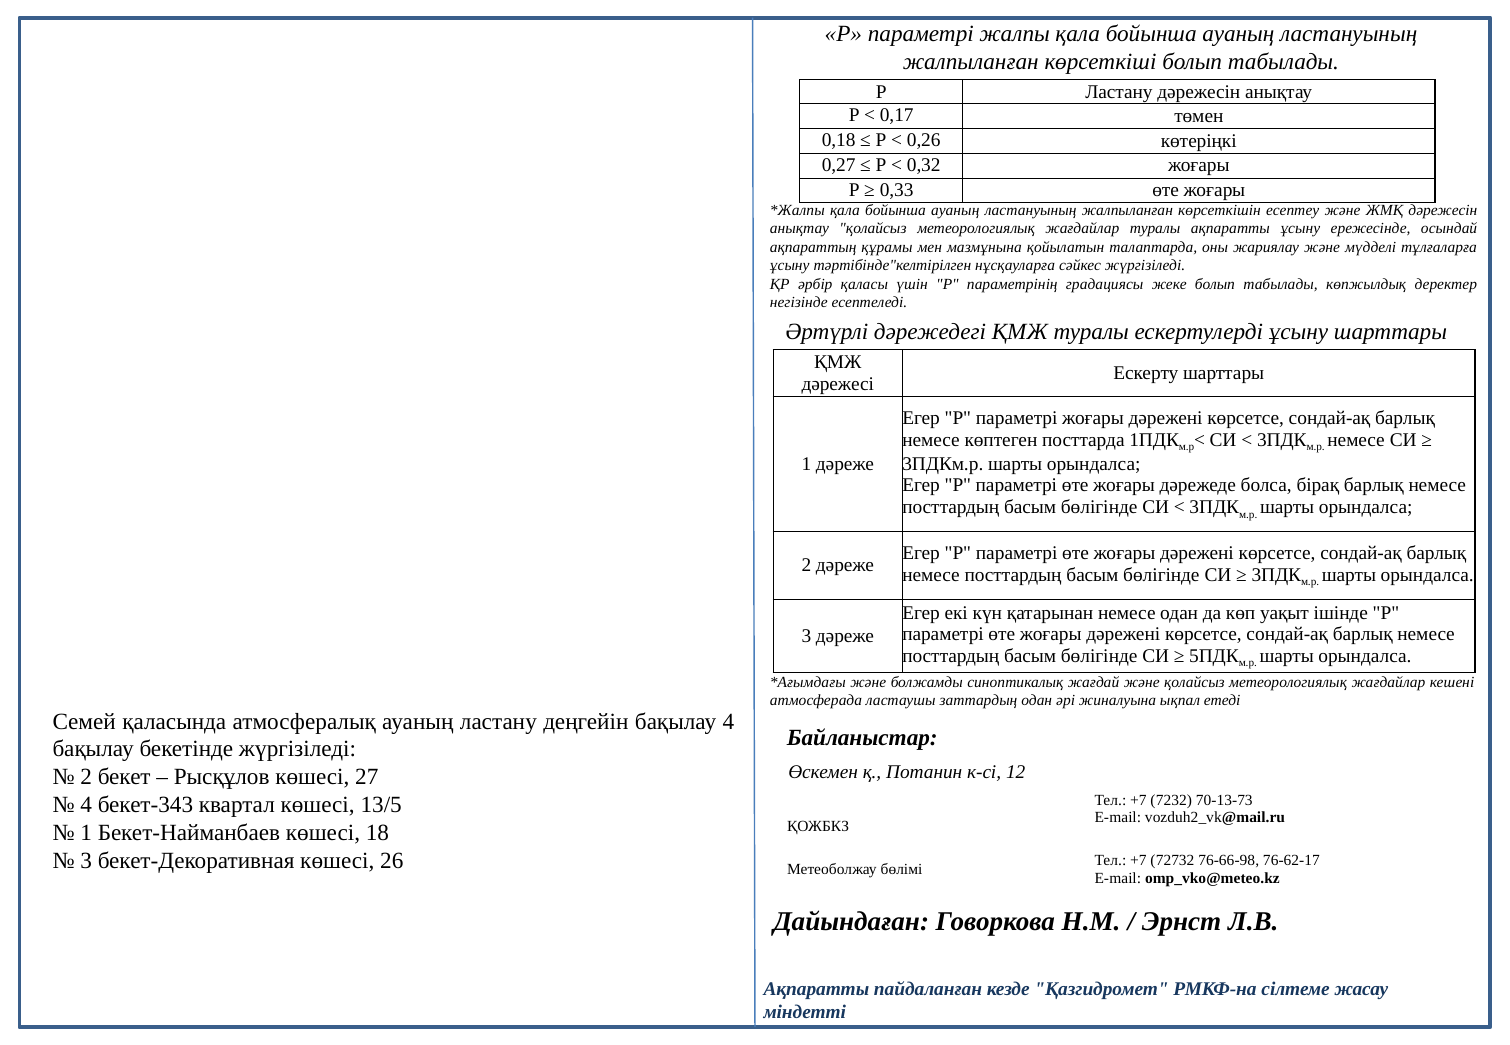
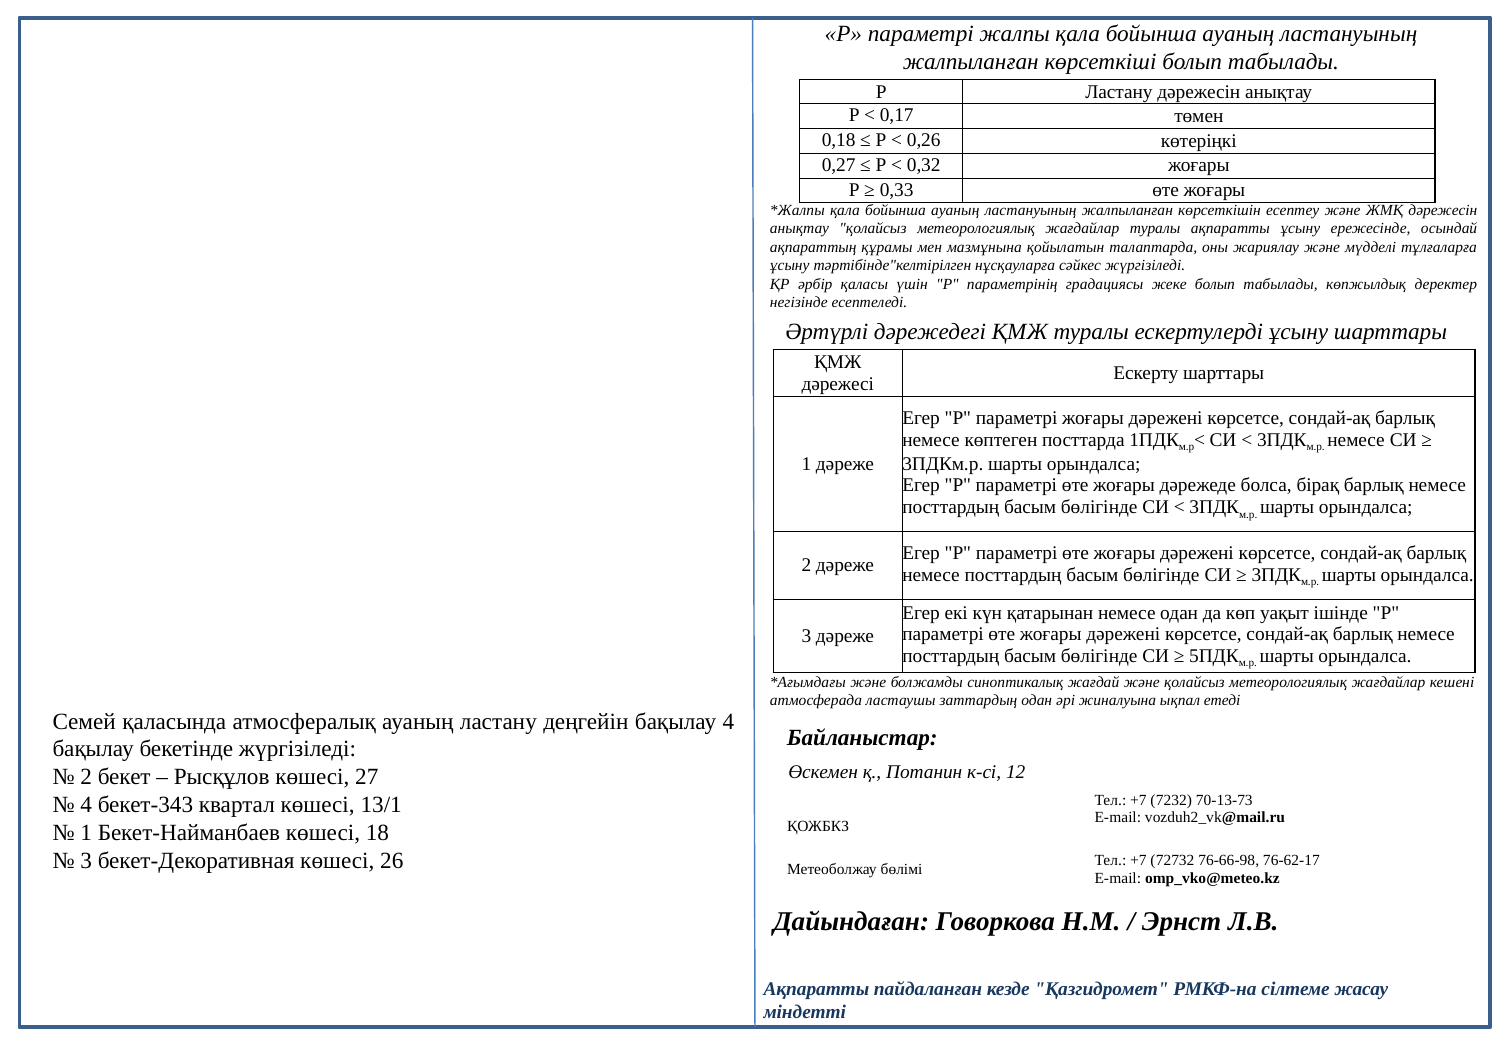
13/5: 13/5 -> 13/1
